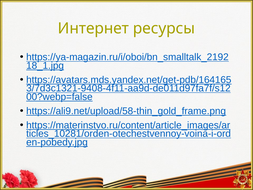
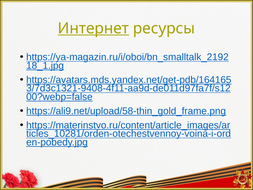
Интернет underline: none -> present
